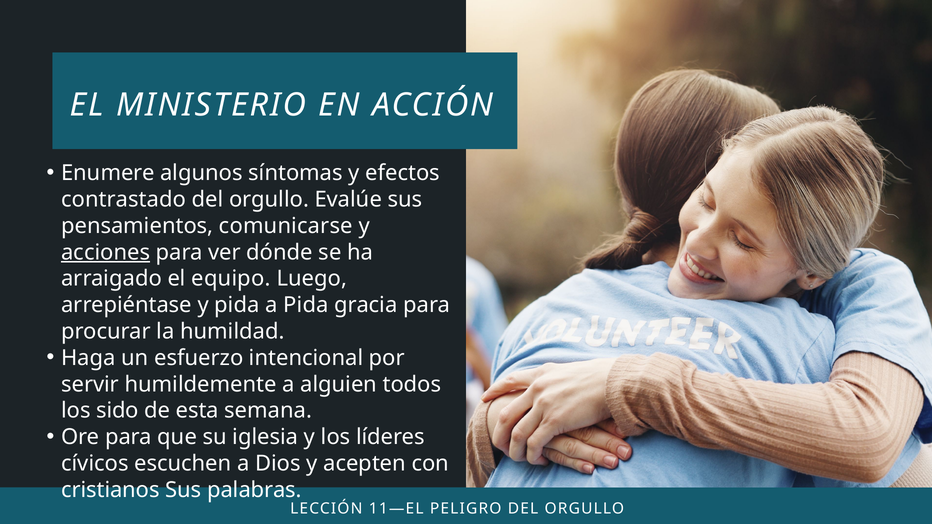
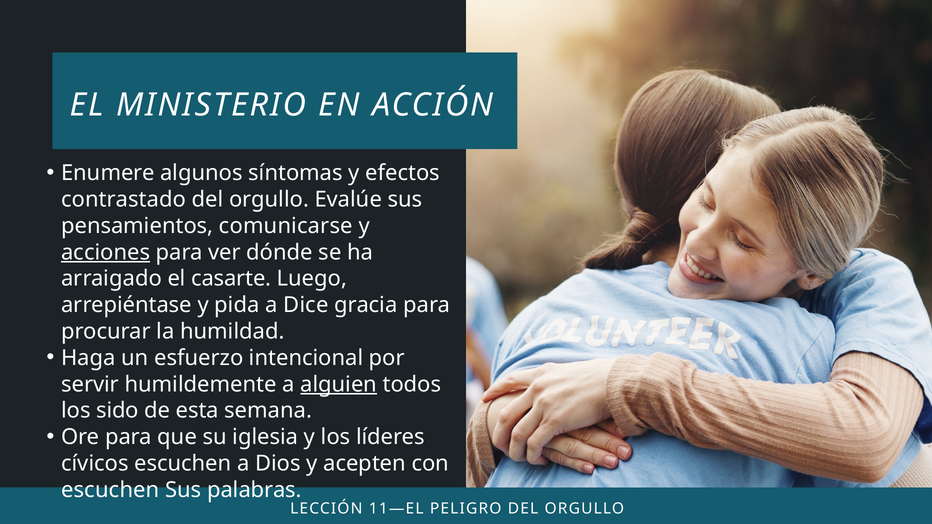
equipo: equipo -> casarte
a Pida: Pida -> Dice
alguien underline: none -> present
cristianos at (110, 490): cristianos -> escuchen
